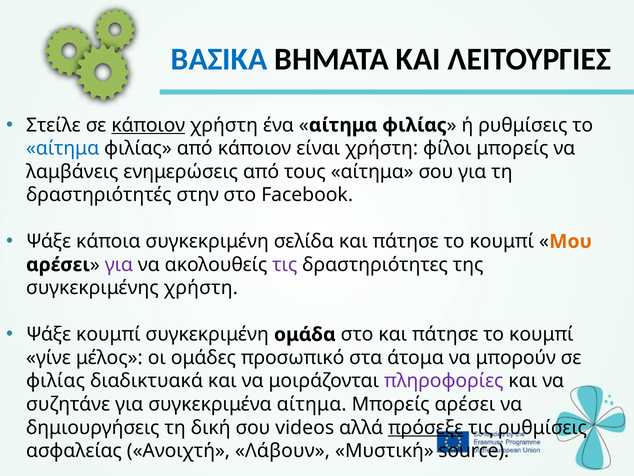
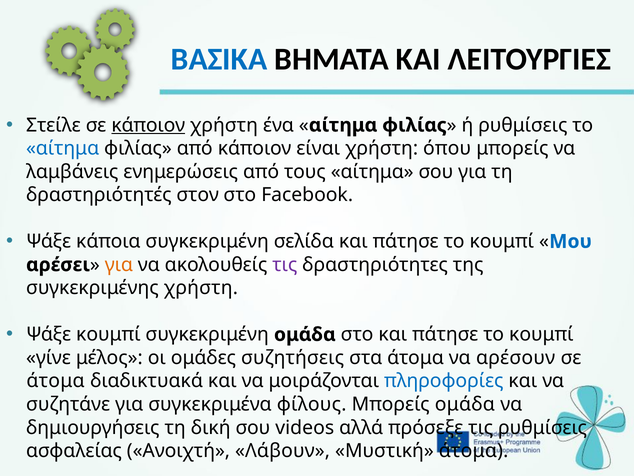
φίλοι: φίλοι -> όπου
στην: στην -> στον
Μου colour: orange -> blue
για at (119, 265) colour: purple -> orange
προσωπικό: προσωπικό -> συζητήσεις
μπορούν: μπορούν -> αρέσουν
φιλίας at (56, 381): φιλίας -> άτομα
πληροφορίες colour: purple -> blue
συγκεκριμένα αίτημα: αίτημα -> φίλους
Μπορείς αρέσει: αρέσει -> ομάδα
πρόσεξε underline: present -> none
Μυστική source: source -> άτομα
